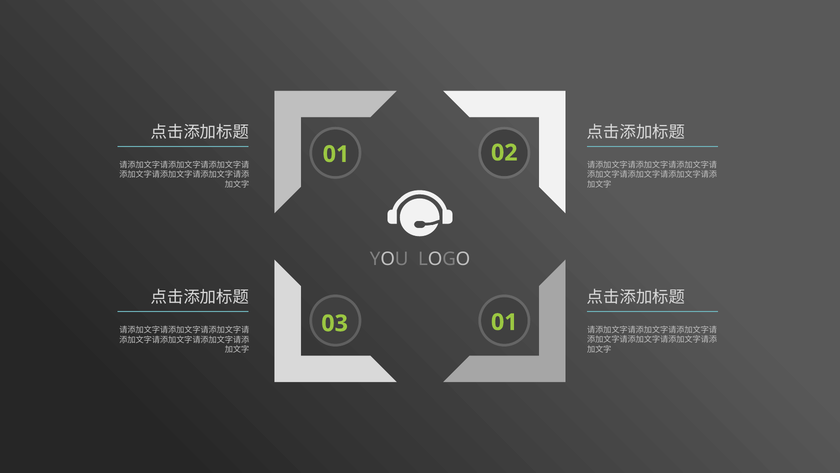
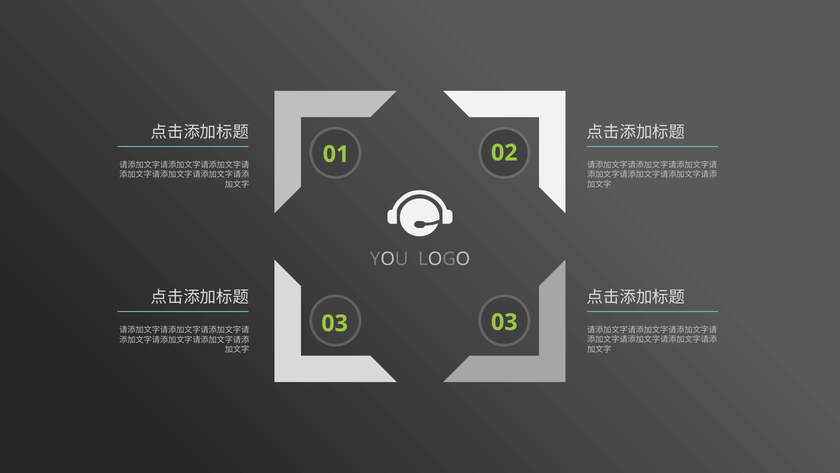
03 01: 01 -> 03
